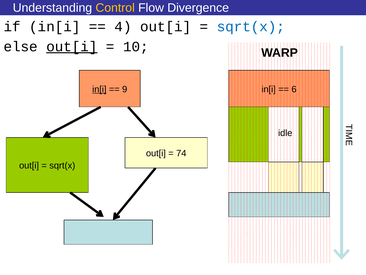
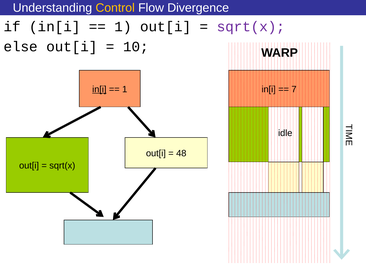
4 at (123, 27): 4 -> 1
sqrt(x at (251, 27) colour: blue -> purple
out[i at (72, 47) underline: present -> none
9 at (125, 89): 9 -> 1
6: 6 -> 7
74: 74 -> 48
